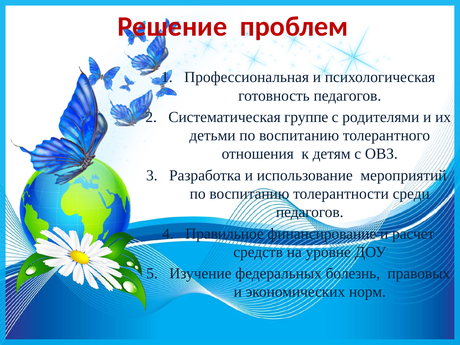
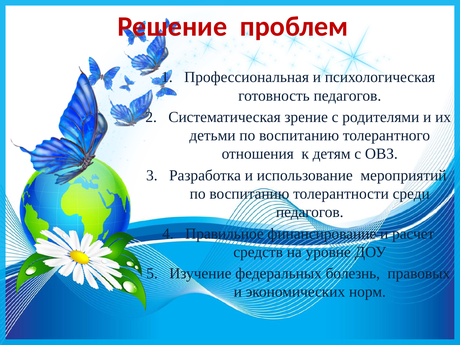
группе: группе -> зрение
